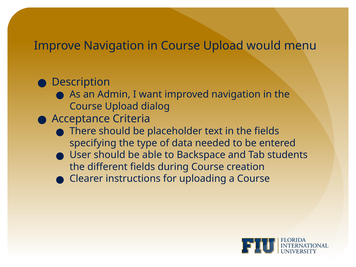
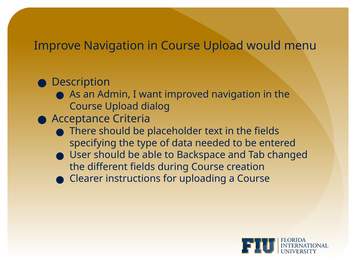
students: students -> changed
